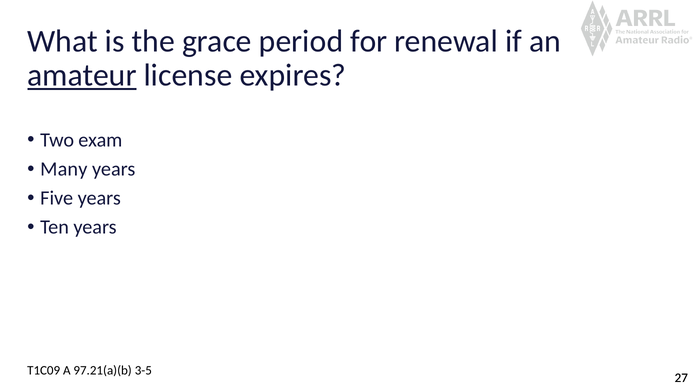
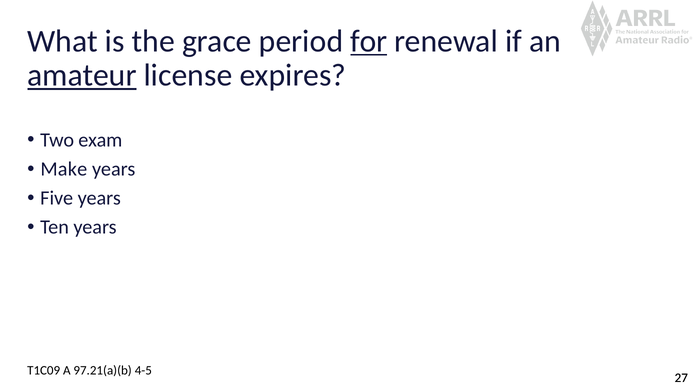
for underline: none -> present
Many: Many -> Make
3-5: 3-5 -> 4-5
